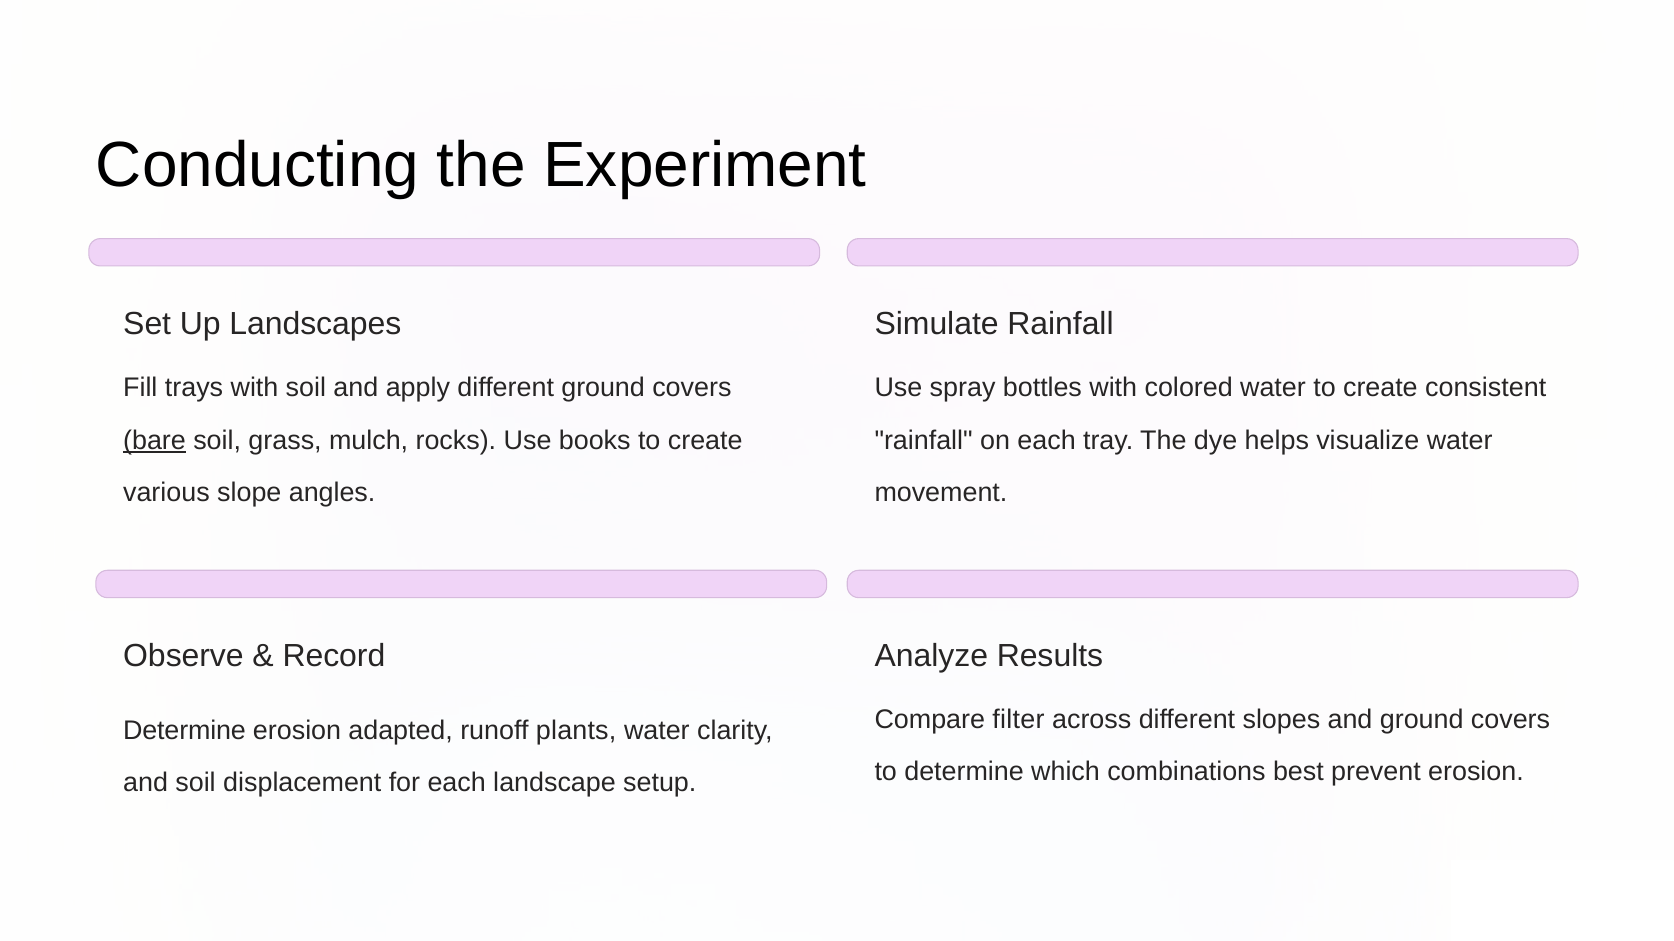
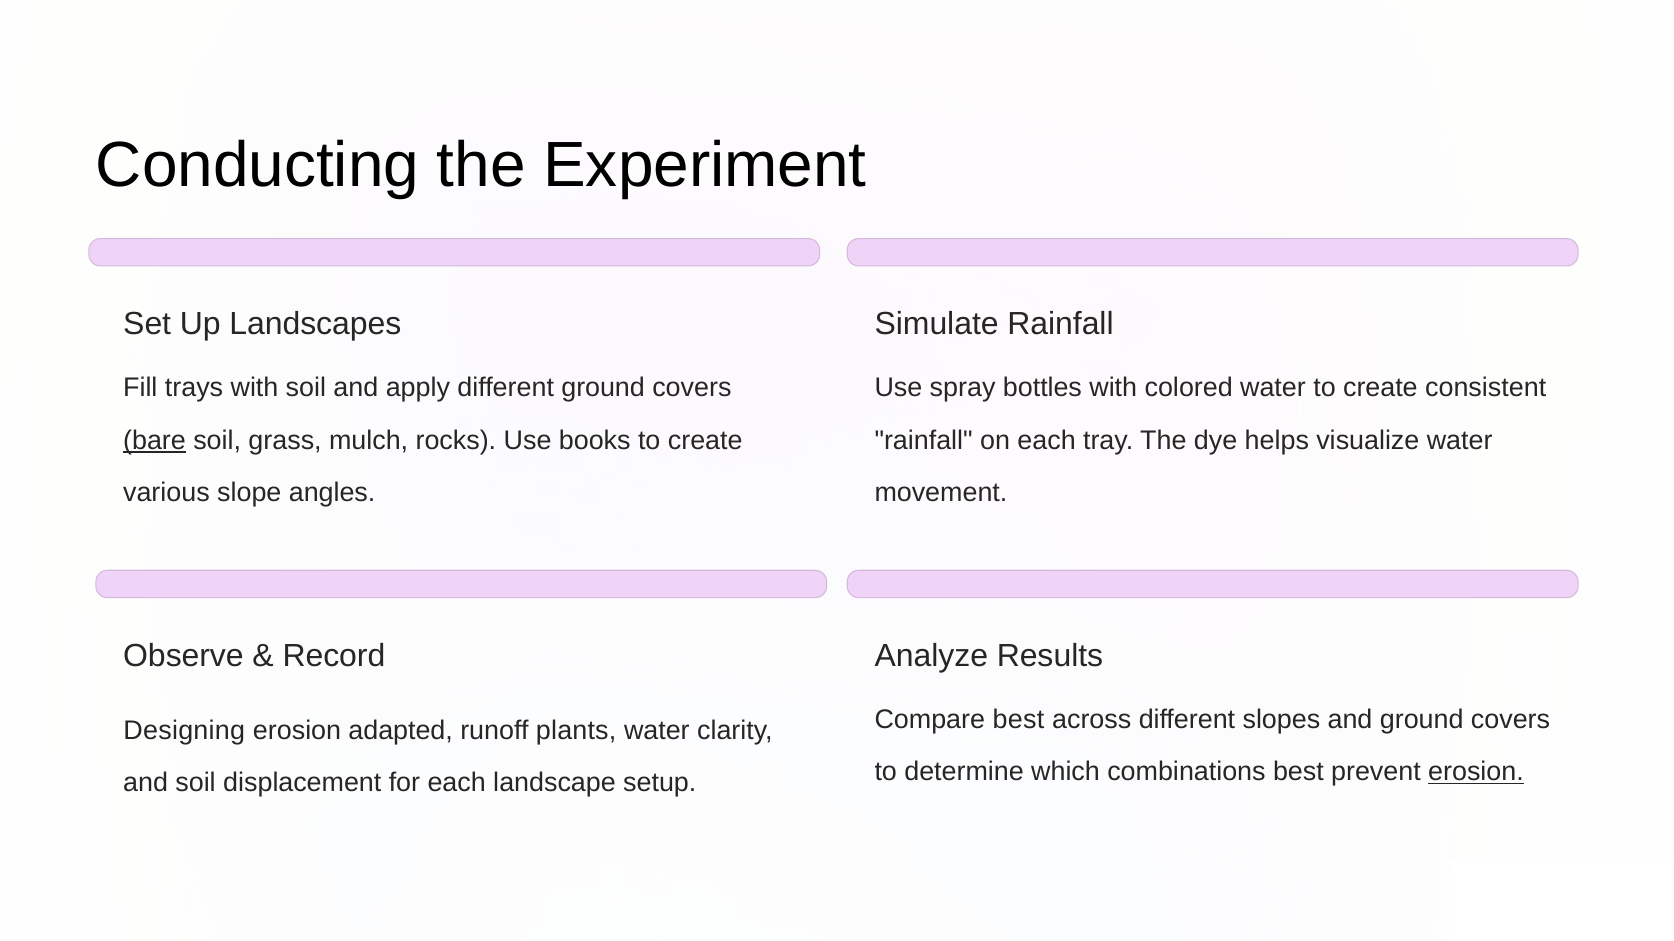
Compare filter: filter -> best
Determine at (184, 731): Determine -> Designing
erosion at (1476, 772) underline: none -> present
